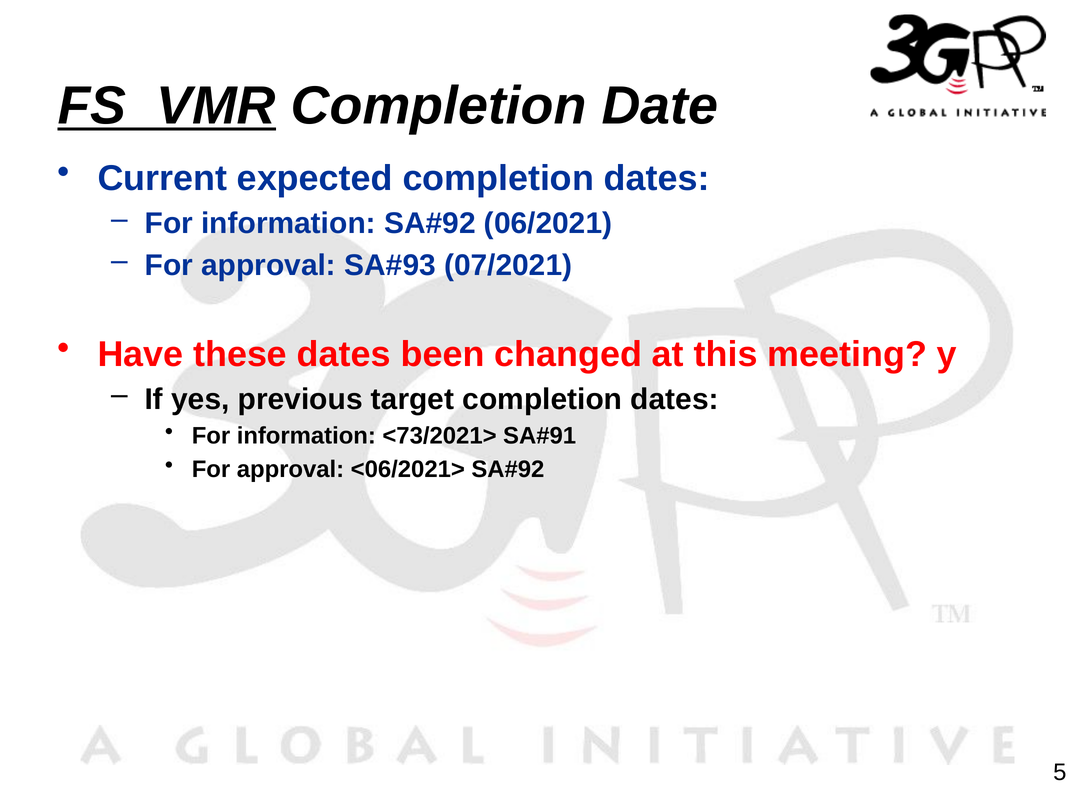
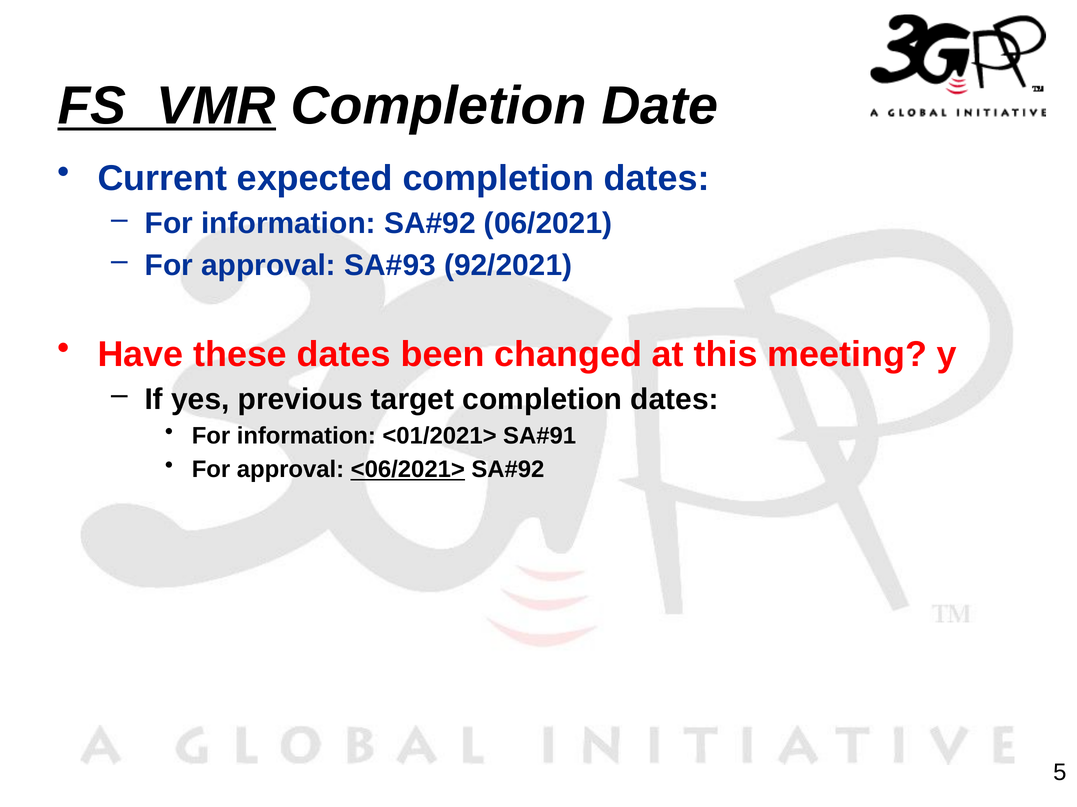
07/2021: 07/2021 -> 92/2021
<73/2021>: <73/2021> -> <01/2021>
<06/2021> underline: none -> present
